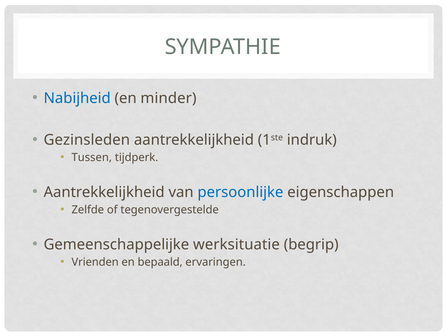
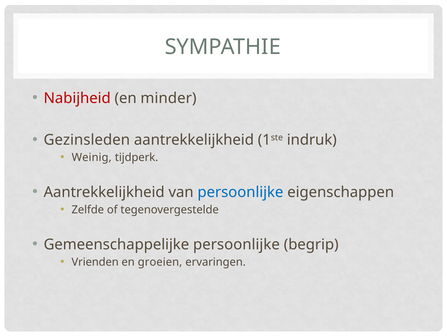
Nabijheid colour: blue -> red
Tussen: Tussen -> Weinig
Gemeenschappelijke werksituatie: werksituatie -> persoonlijke
bepaald: bepaald -> groeien
